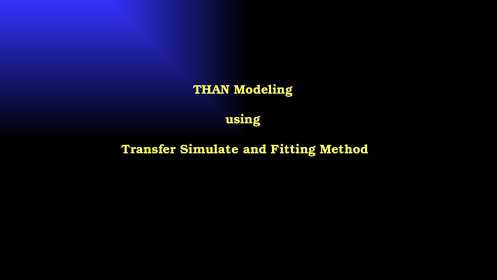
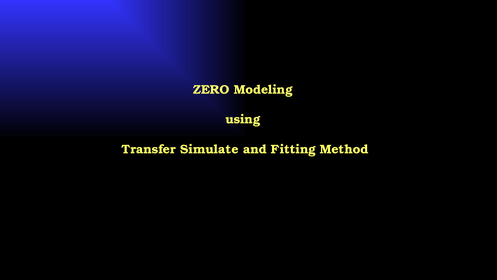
THAN: THAN -> ZERO
